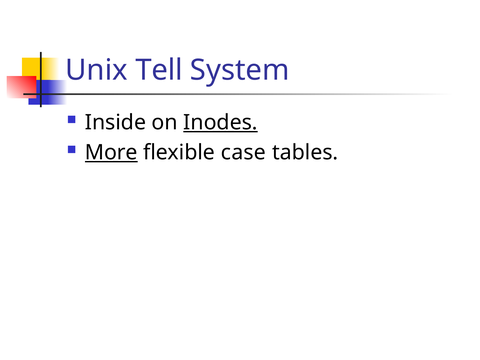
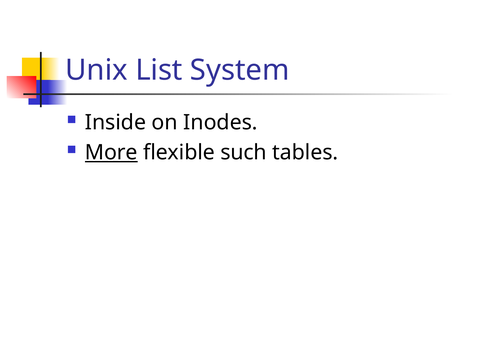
Tell: Tell -> List
Inodes underline: present -> none
case: case -> such
